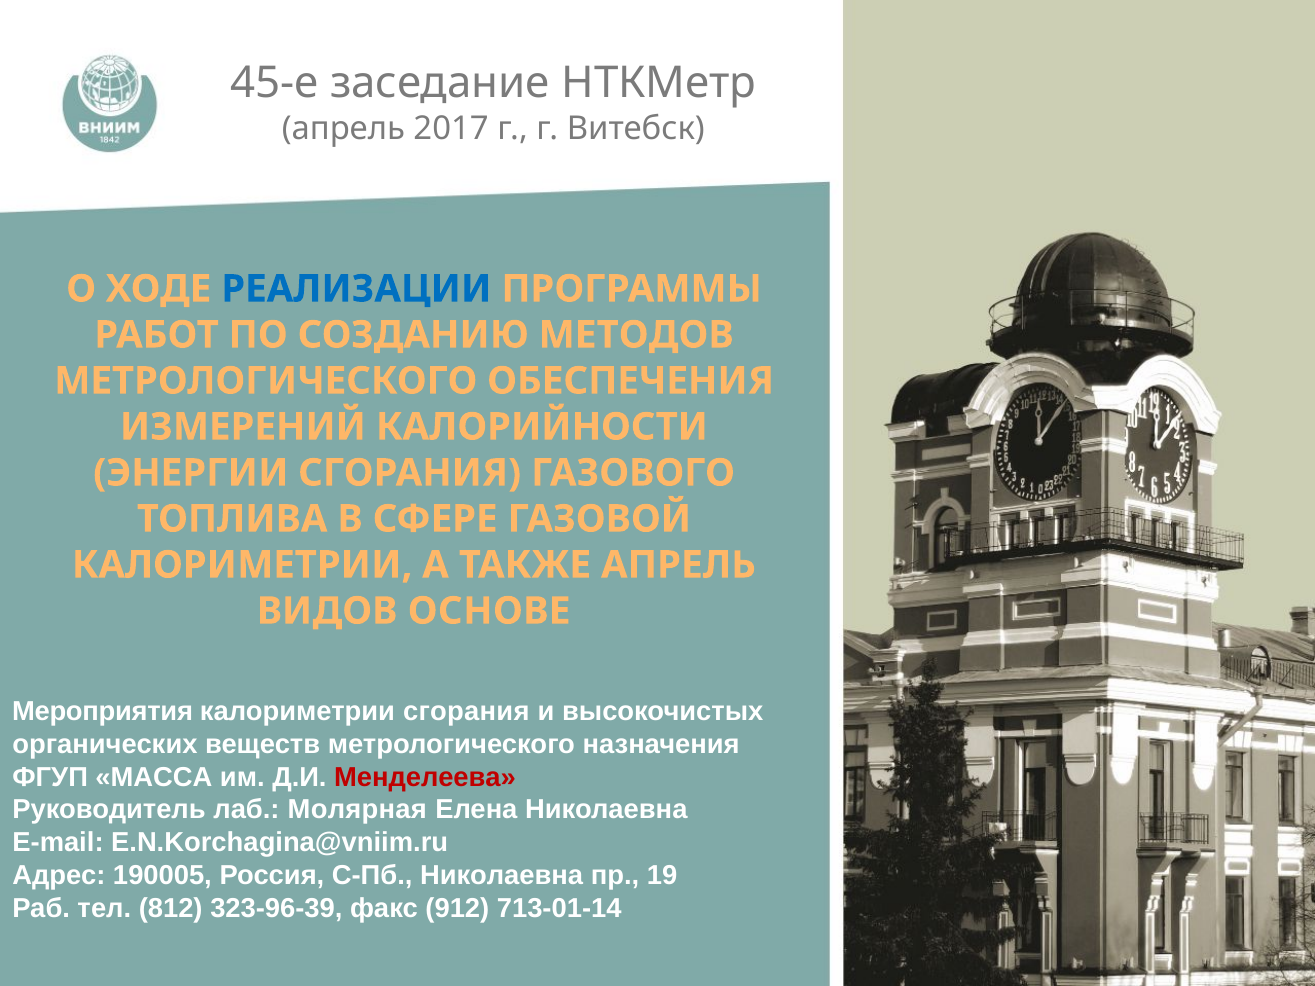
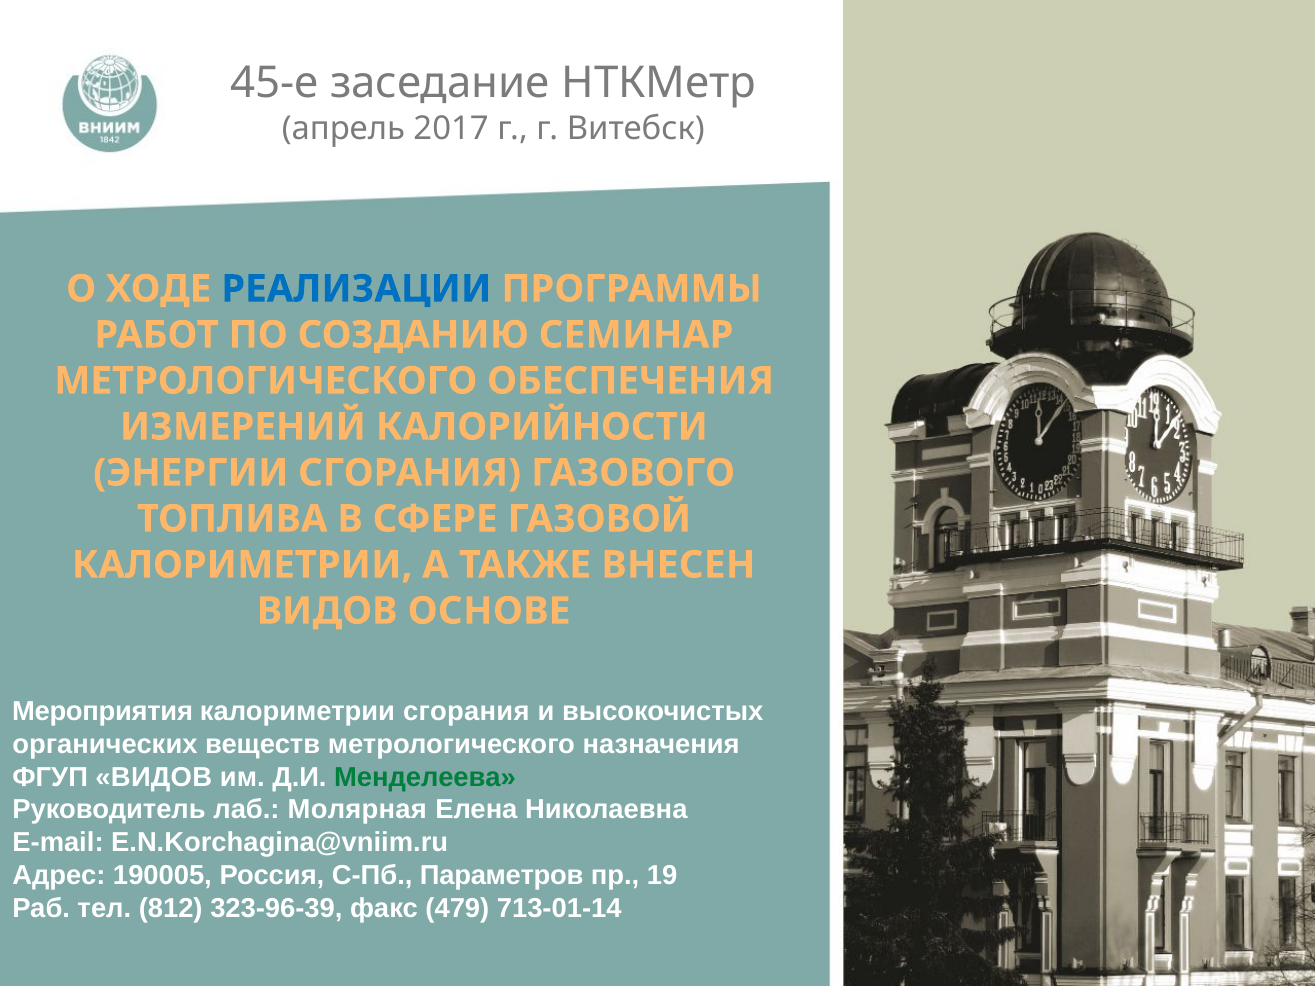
МЕТОДОВ: МЕТОДОВ -> СЕМИНАР
ТАКЖЕ АПРЕЛЬ: АПРЕЛЬ -> ВНЕСЕН
ФГУП МАССА: МАССА -> ВИДОВ
Менделеева colour: red -> green
С-Пб Николаевна: Николаевна -> Параметров
912: 912 -> 479
